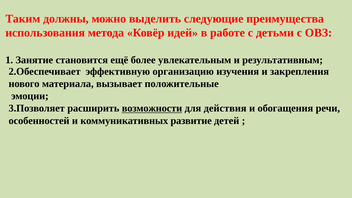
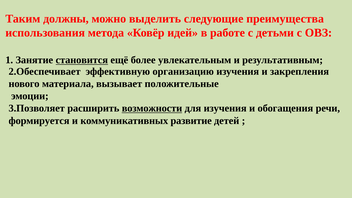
становится underline: none -> present
для действия: действия -> изучения
особенностей: особенностей -> формируется
